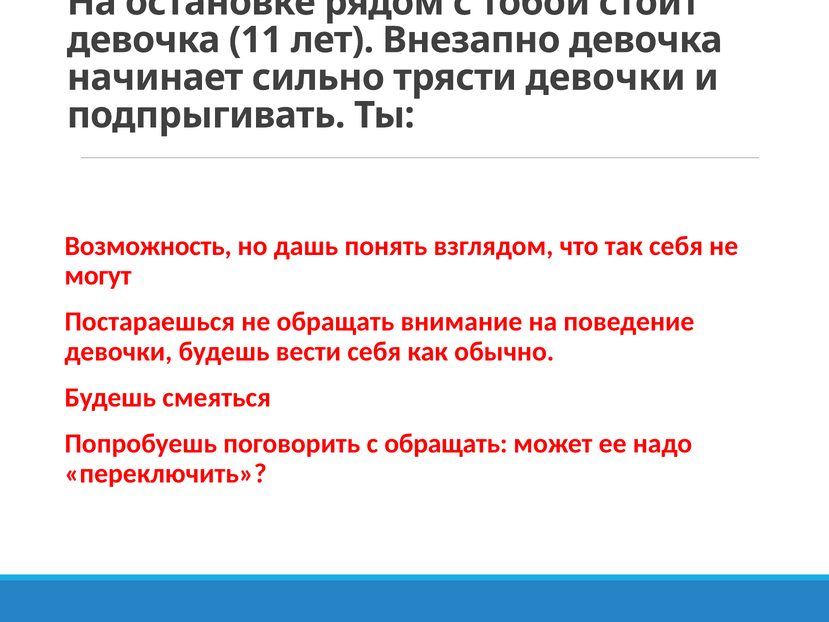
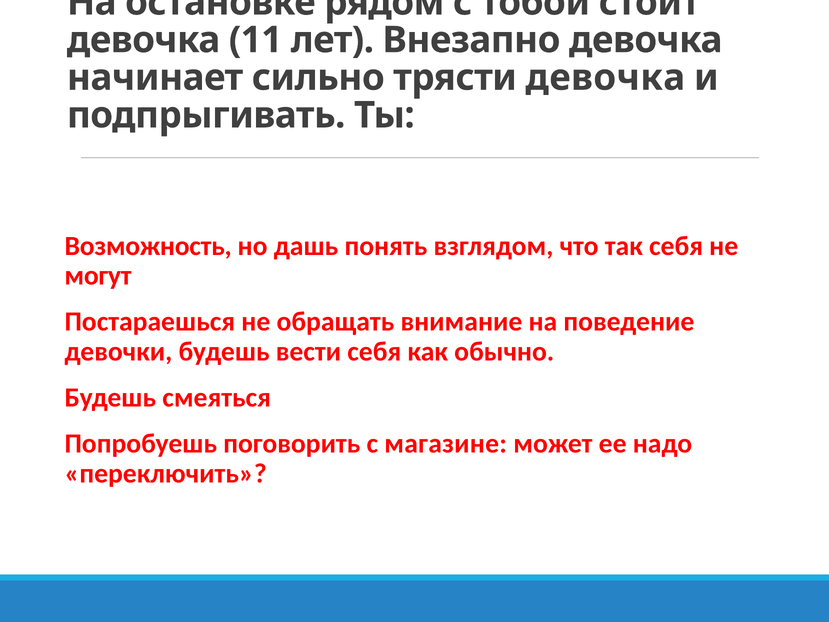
трясти девочки: девочки -> девочка
с обращать: обращать -> магазине
